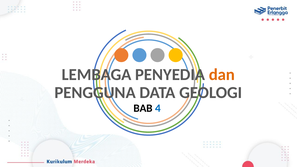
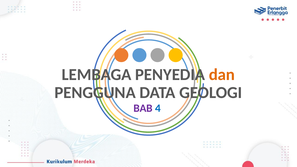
BAB colour: black -> purple
